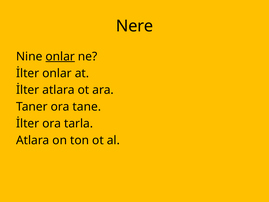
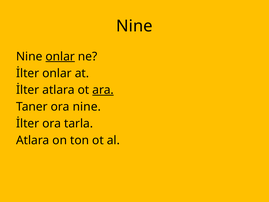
Nere at (135, 26): Nere -> Nine
ara underline: none -> present
ora tane: tane -> nine
